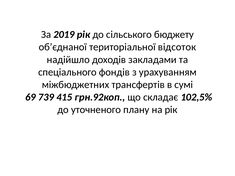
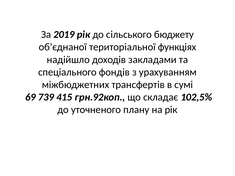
відсоток: відсоток -> функціях
